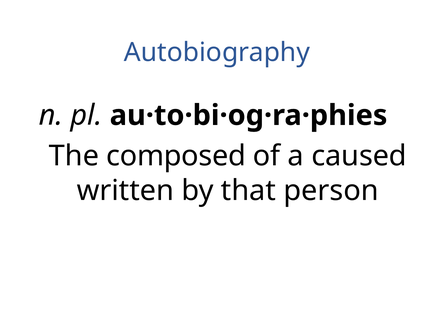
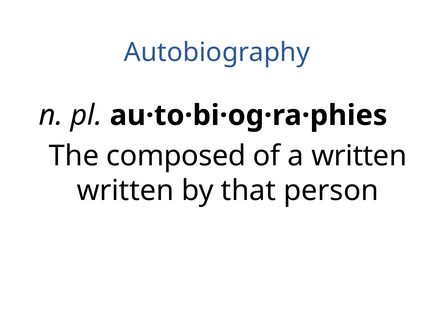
a caused: caused -> written
